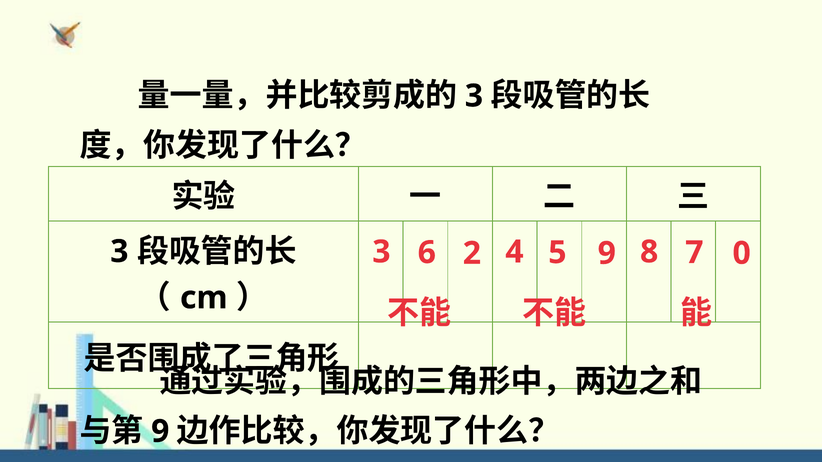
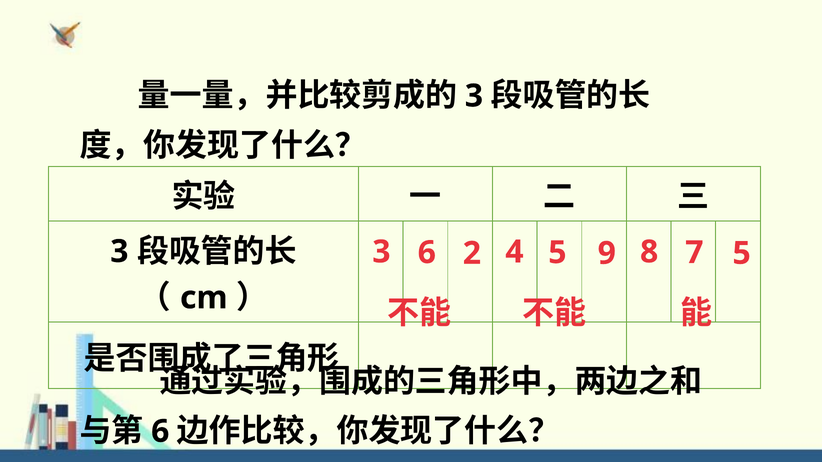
7 0: 0 -> 5
9 at (160, 432): 9 -> 6
